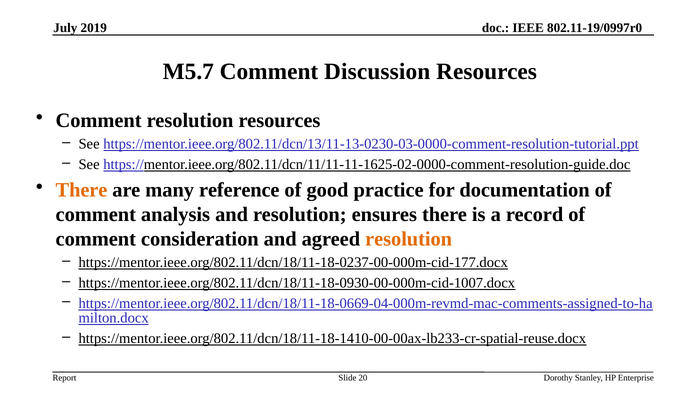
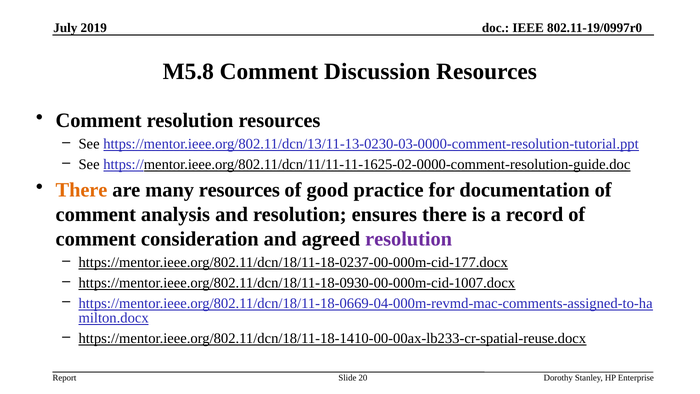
M5.7: M5.7 -> M5.8
many reference: reference -> resources
resolution at (409, 239) colour: orange -> purple
